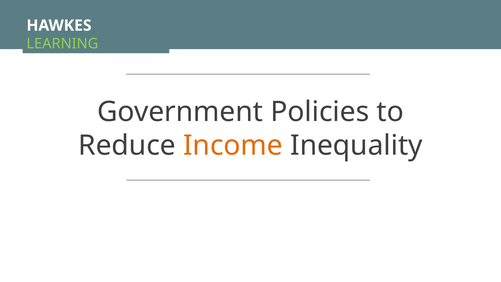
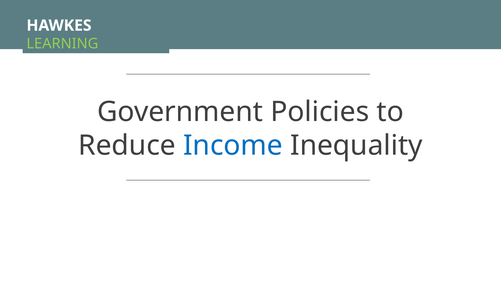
Income colour: orange -> blue
